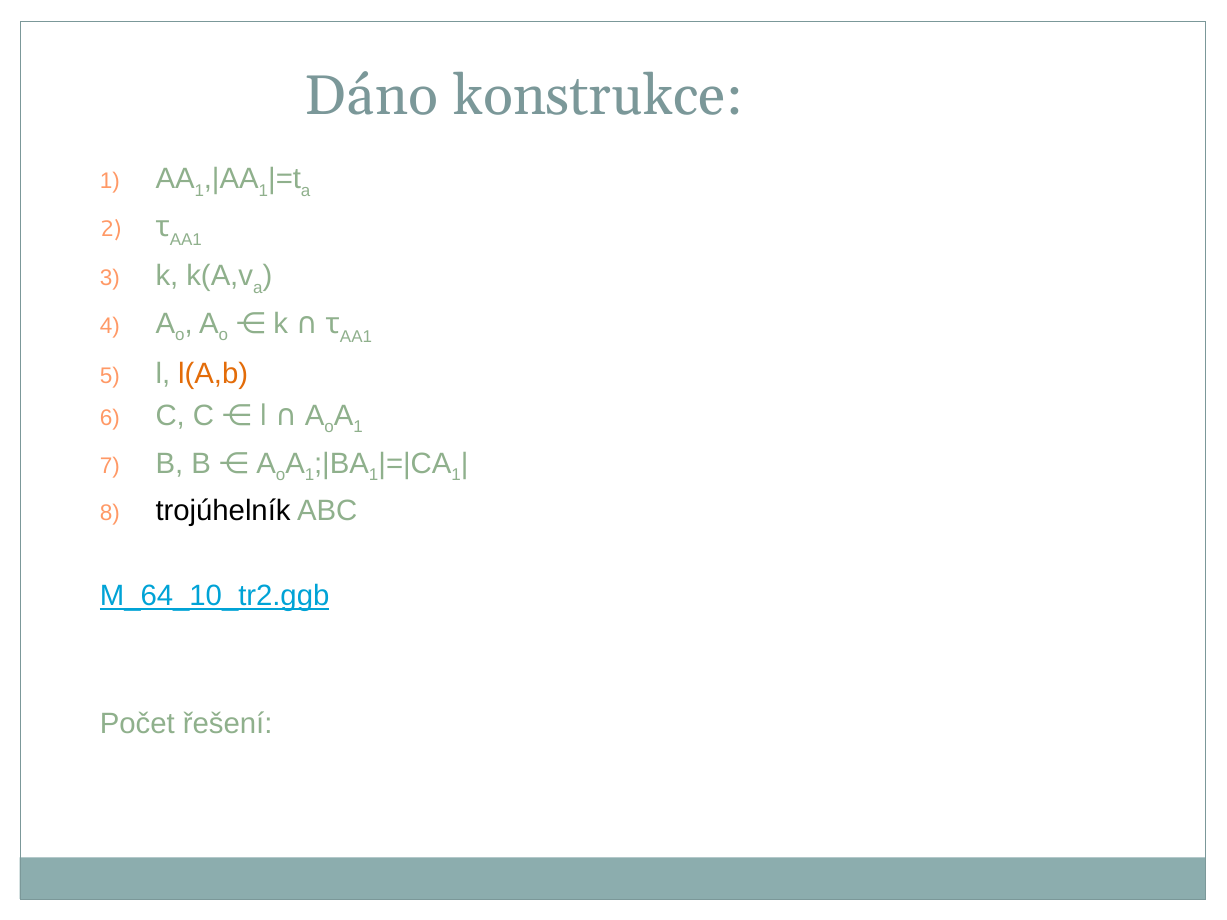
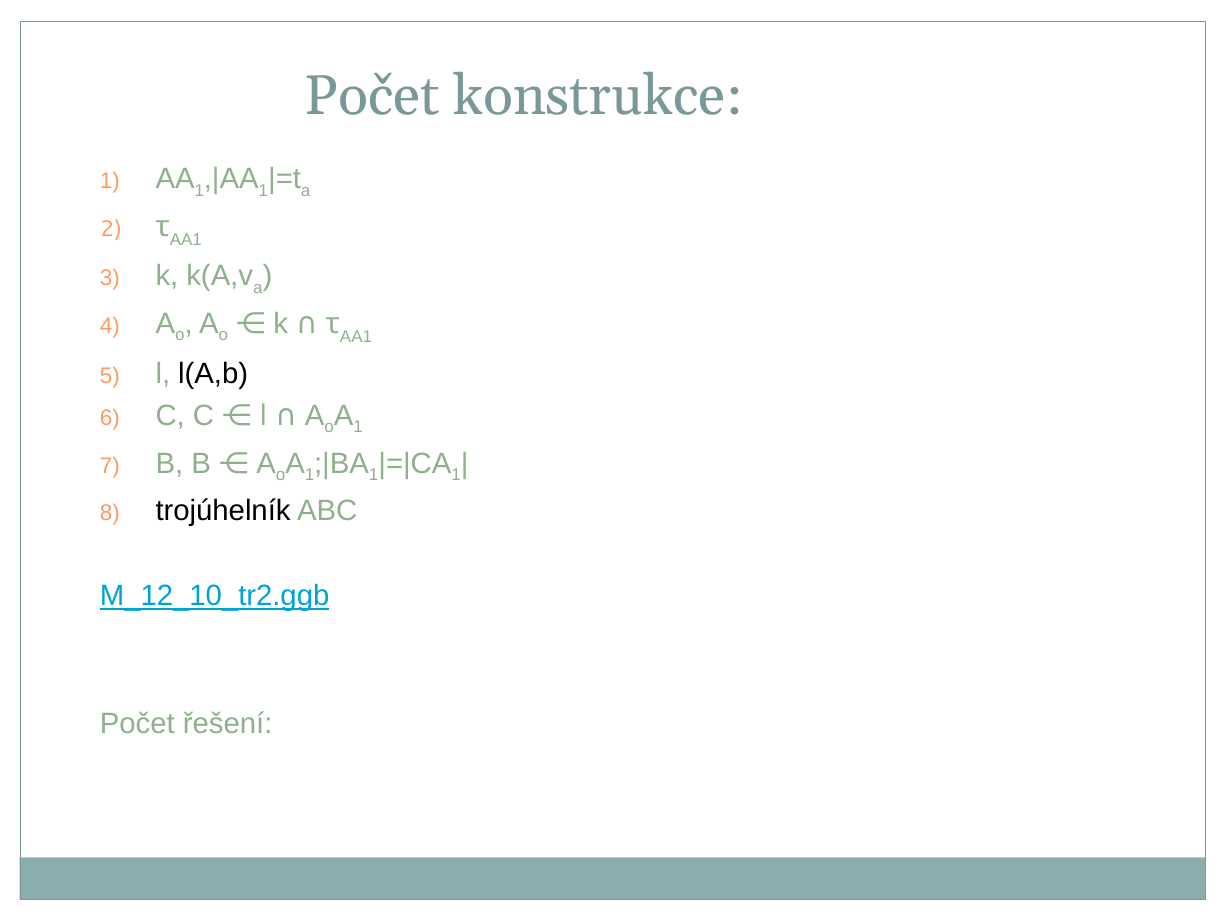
Dáno at (372, 96): Dáno -> Počet
l(A,b colour: orange -> black
M_64_10_tr2.ggb: M_64_10_tr2.ggb -> M_12_10_tr2.ggb
